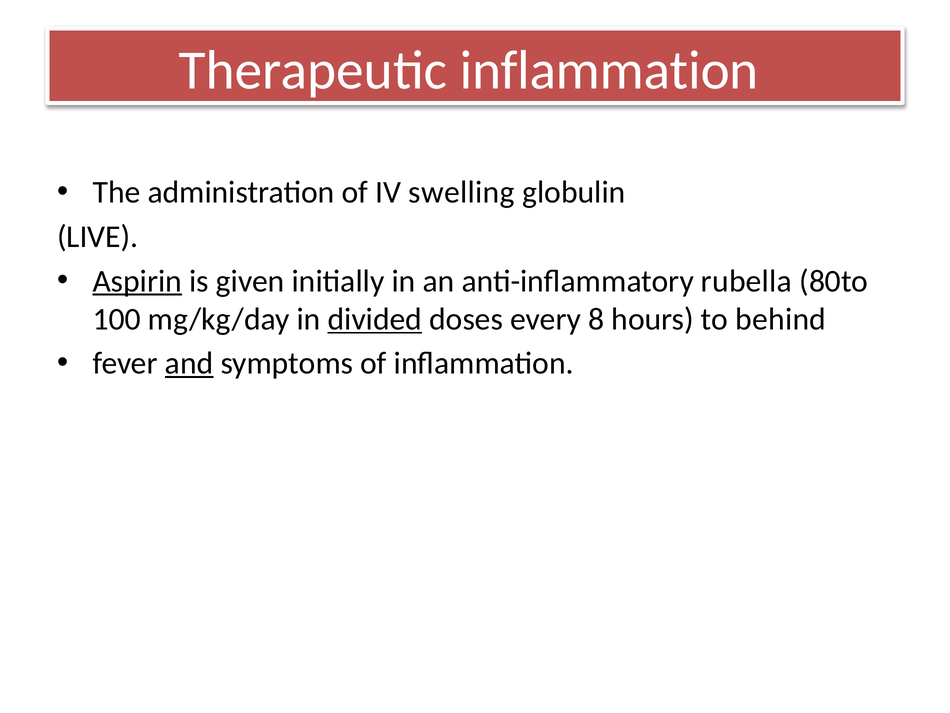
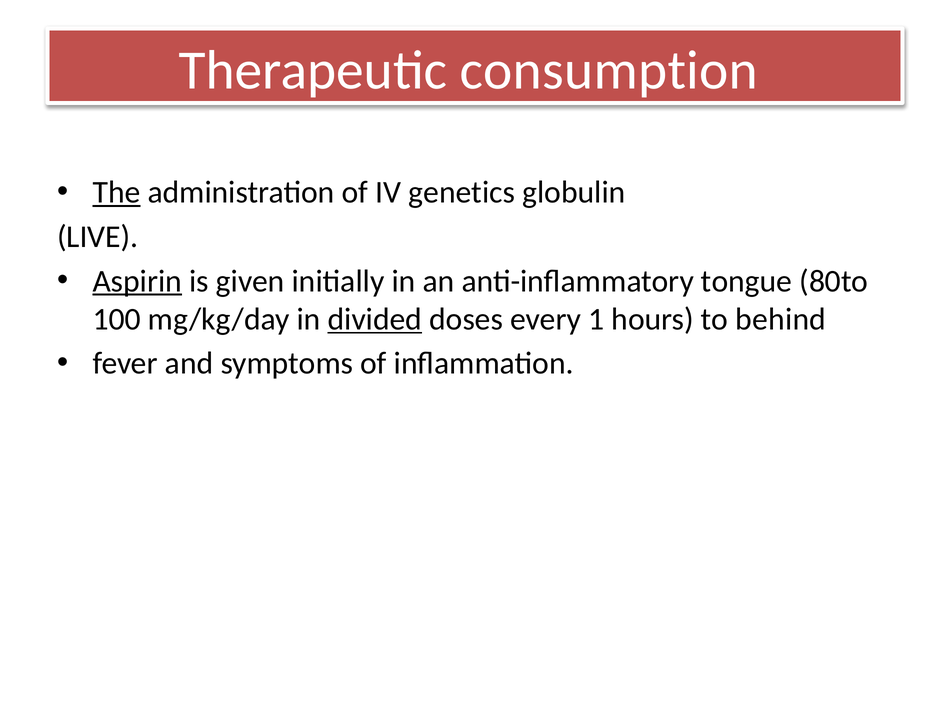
Therapeutic inflammation: inflammation -> consumption
The underline: none -> present
swelling: swelling -> genetics
rubella: rubella -> tongue
8: 8 -> 1
and underline: present -> none
